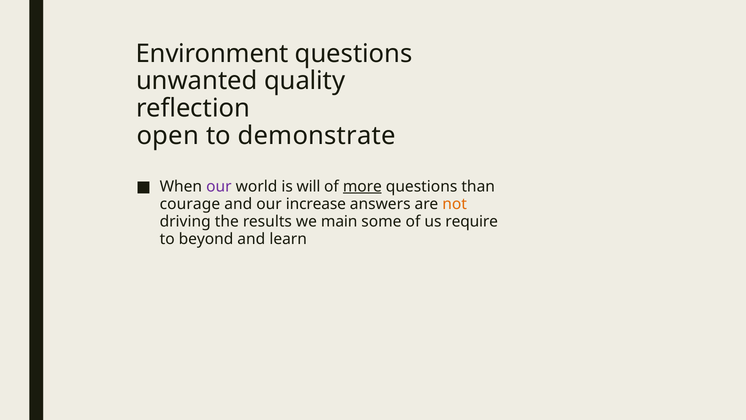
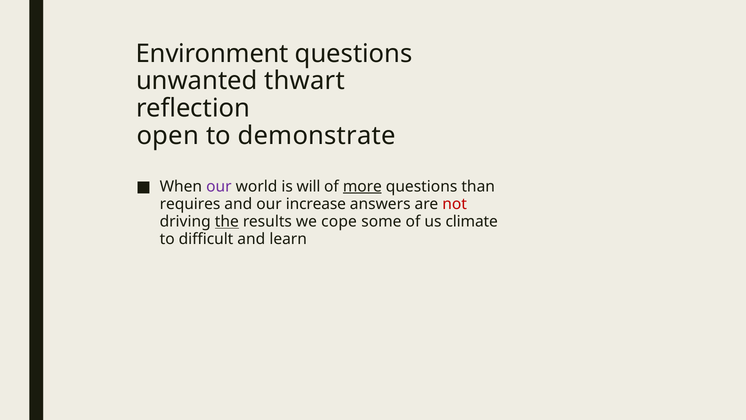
quality: quality -> thwart
courage: courage -> requires
not colour: orange -> red
the underline: none -> present
main: main -> cope
require: require -> climate
beyond: beyond -> difficult
